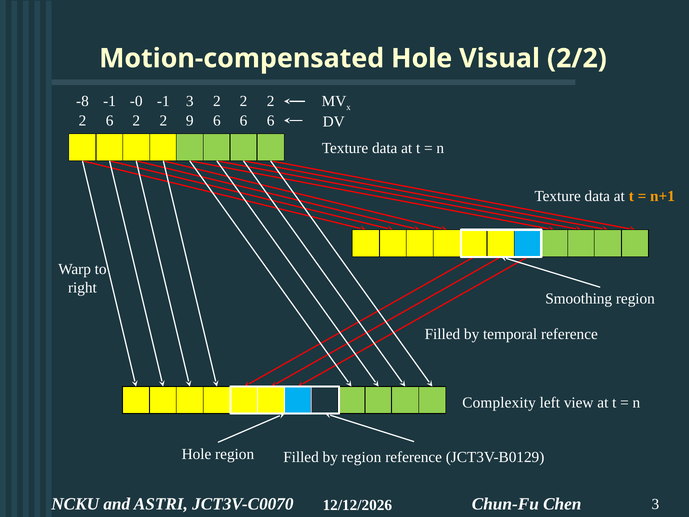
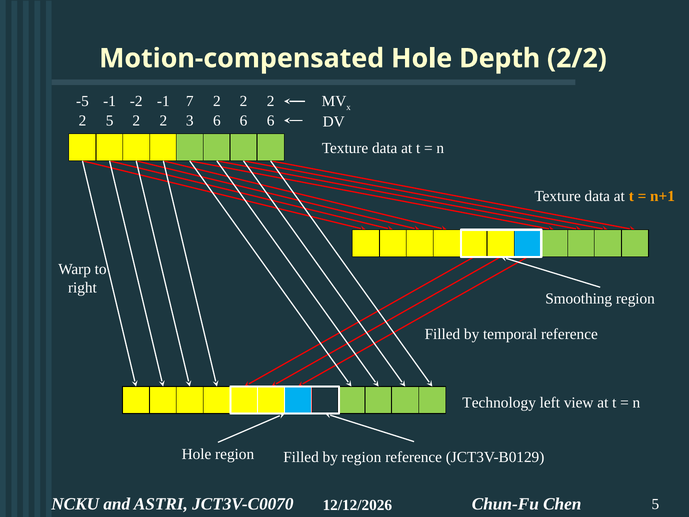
Visual: Visual -> Depth
-8: -8 -> -5
-0: -0 -> -2
-1 3: 3 -> 7
2 6: 6 -> 5
9: 9 -> 3
Complexity: Complexity -> Technology
3 at (655, 504): 3 -> 5
